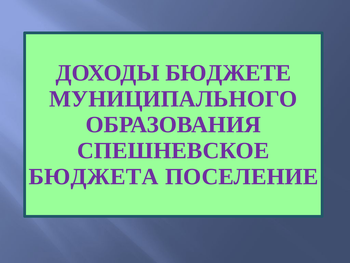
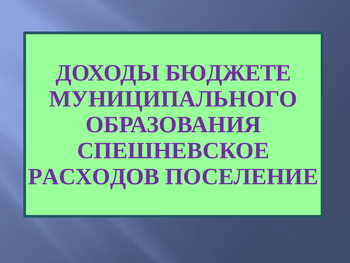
БЮДЖЕТА: БЮДЖЕТА -> РАСХОДОВ
